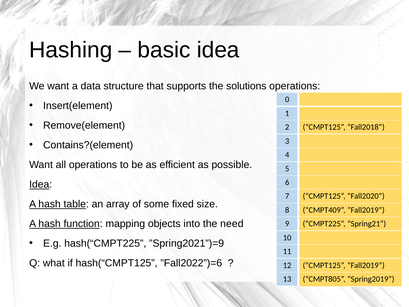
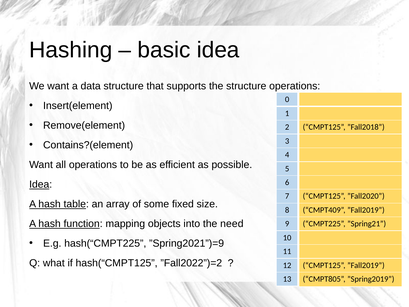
the solutions: solutions -> structure
”Fall2022”)=6: ”Fall2022”)=6 -> ”Fall2022”)=2
